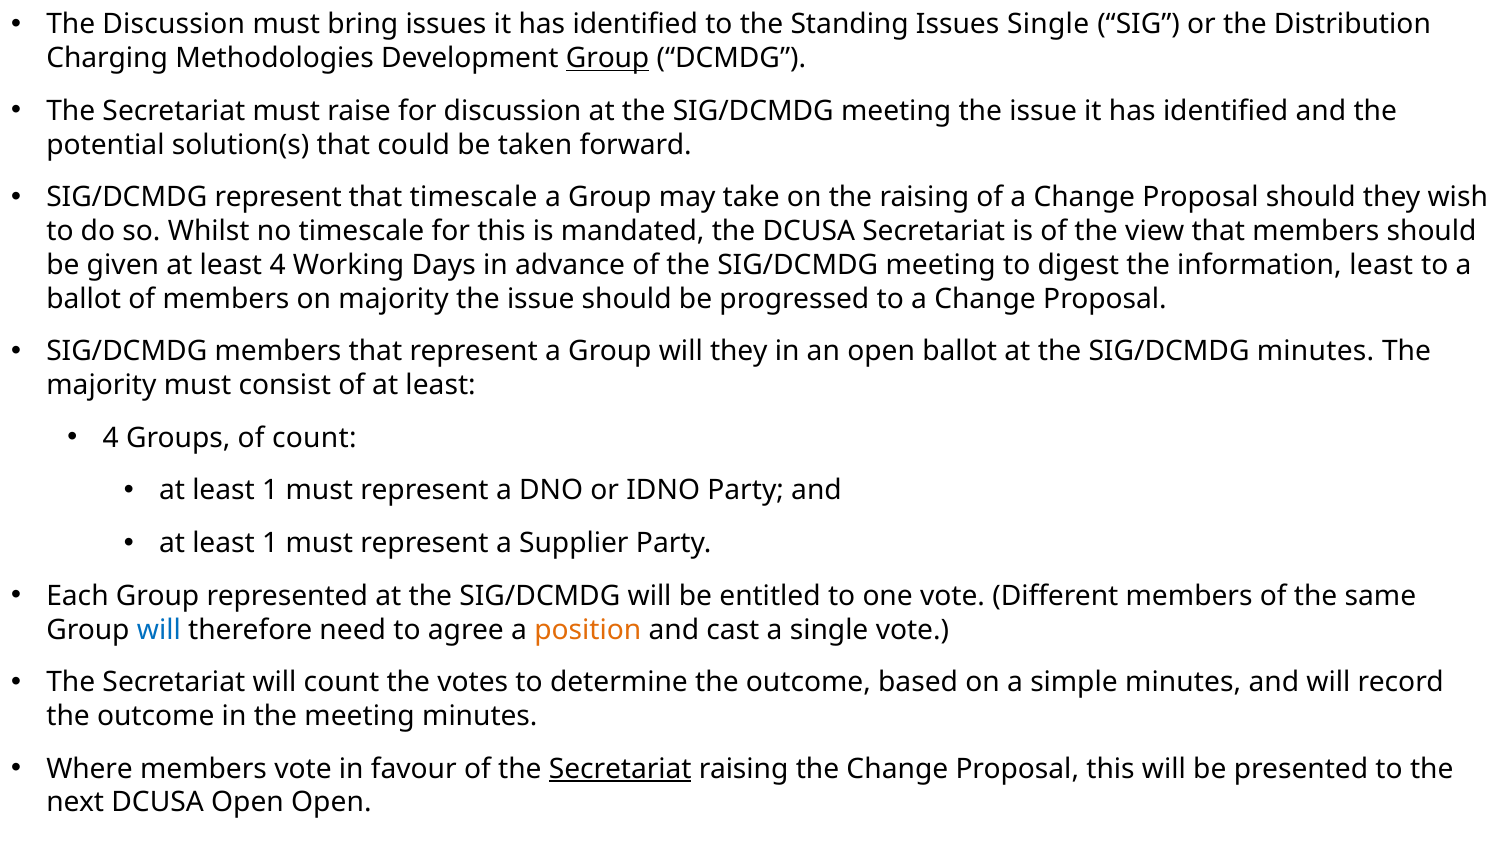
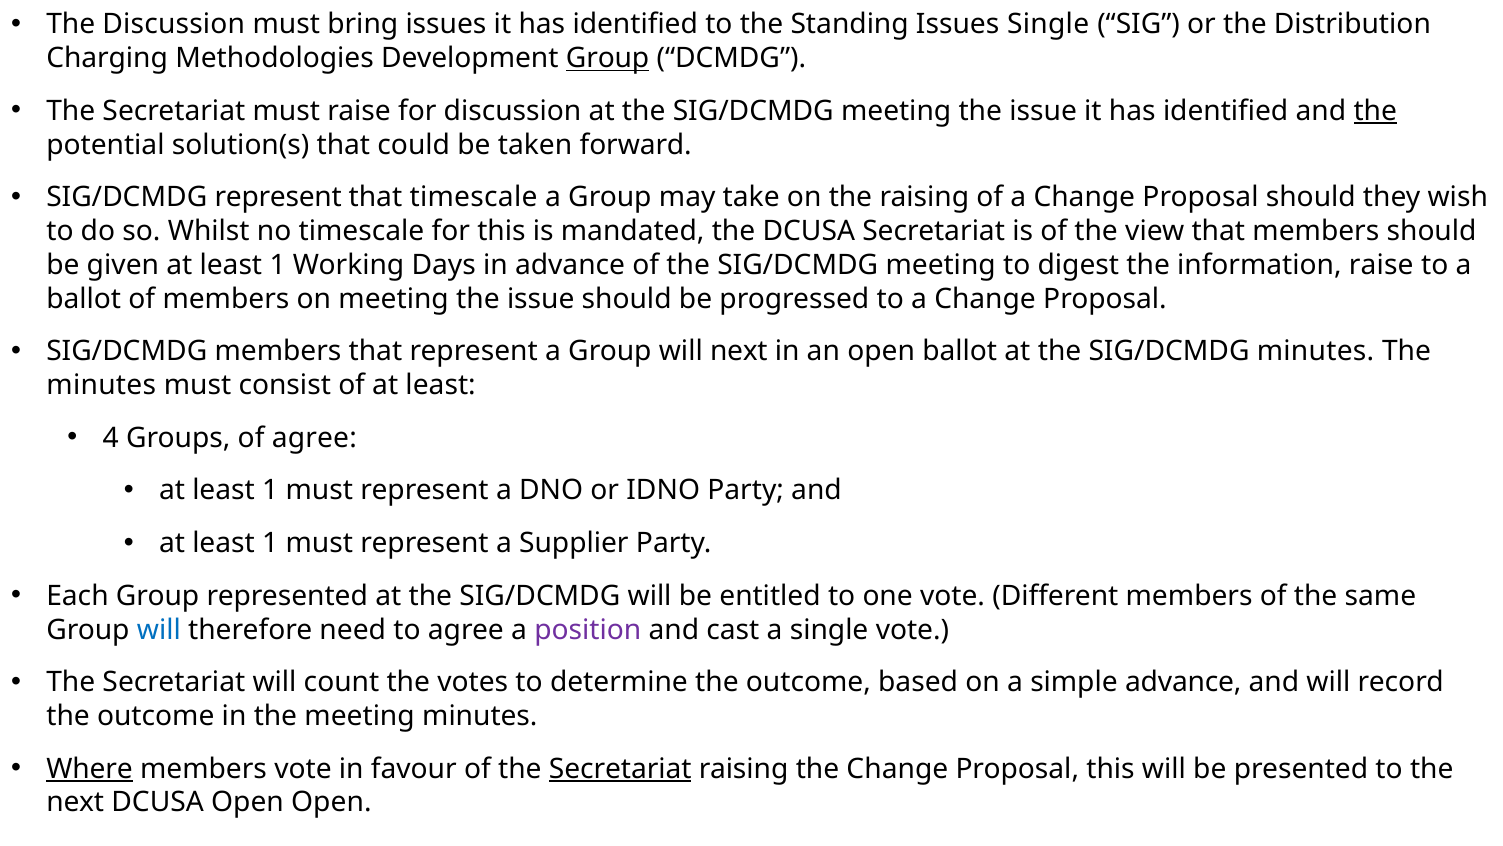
the at (1375, 111) underline: none -> present
given at least 4: 4 -> 1
information least: least -> raise
on majority: majority -> meeting
will they: they -> next
majority at (101, 385): majority -> minutes
of count: count -> agree
position colour: orange -> purple
simple minutes: minutes -> advance
Where underline: none -> present
